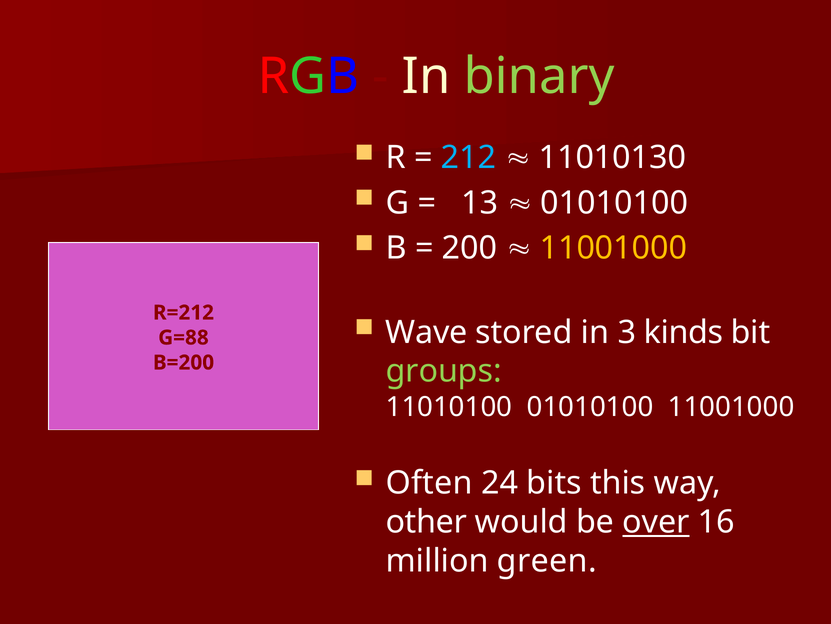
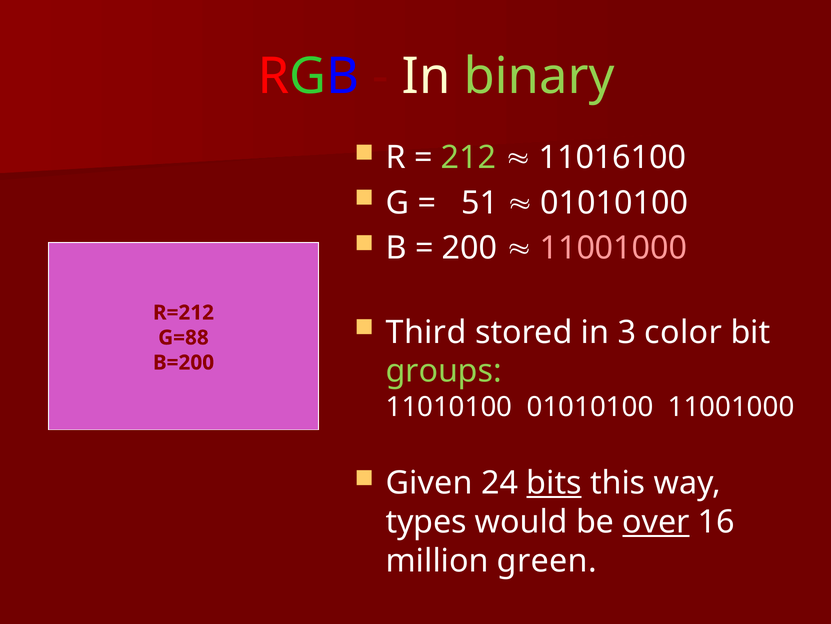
212 colour: light blue -> light green
11010130: 11010130 -> 11016100
13: 13 -> 51
11001000 at (613, 248) colour: yellow -> pink
Wave: Wave -> Third
kinds: kinds -> color
Often: Often -> Given
bits underline: none -> present
other: other -> types
